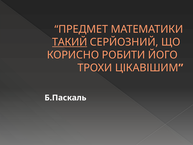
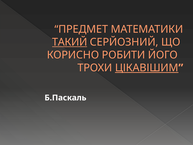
ЦІКАВІШИМ underline: none -> present
